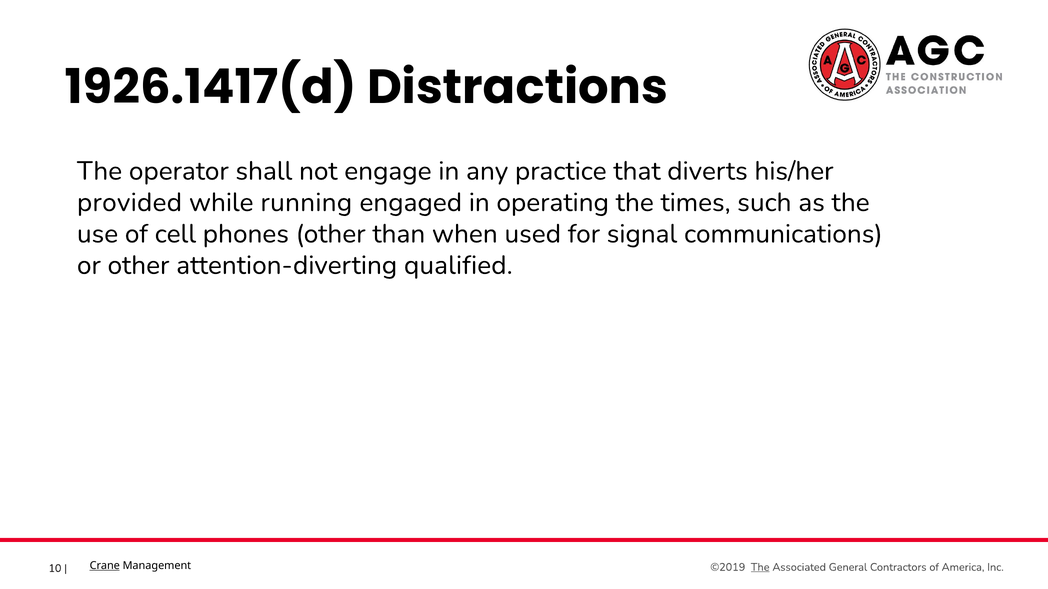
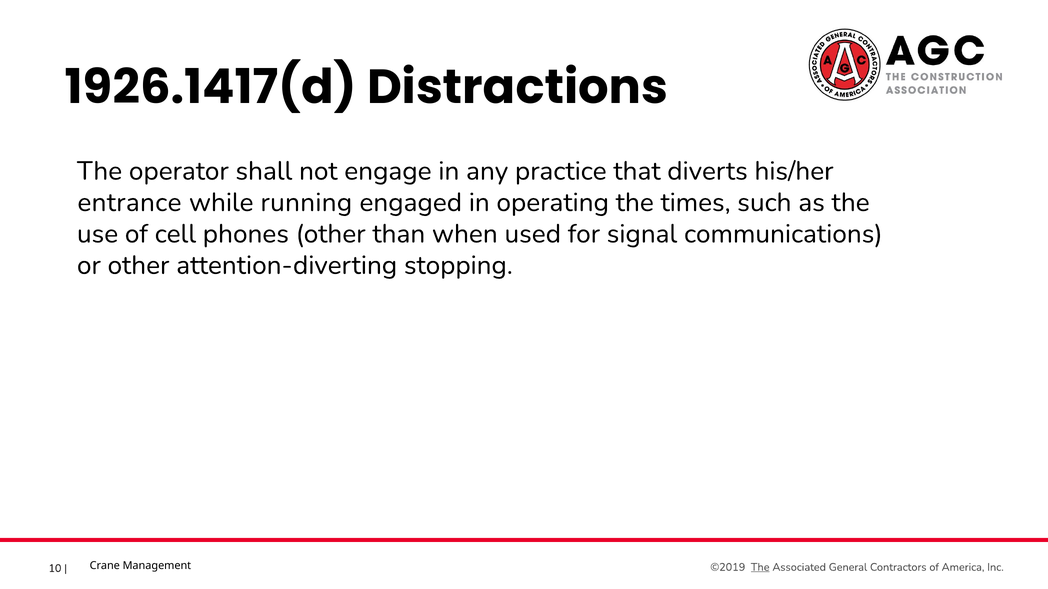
provided: provided -> entrance
qualified: qualified -> stopping
Crane underline: present -> none
